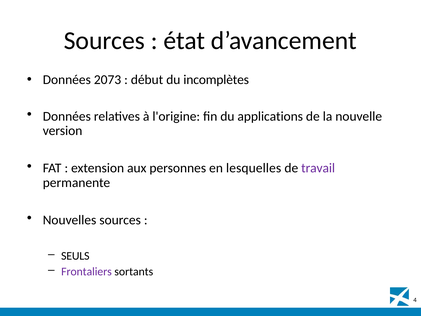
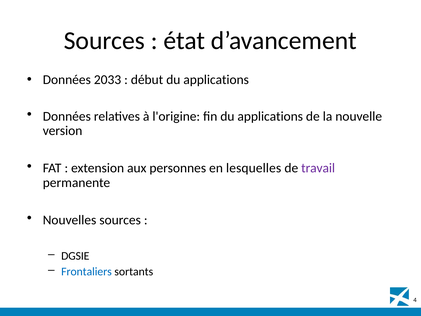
2073: 2073 -> 2033
début du incomplètes: incomplètes -> applications
SEULS: SEULS -> DGSIE
Frontaliers colour: purple -> blue
